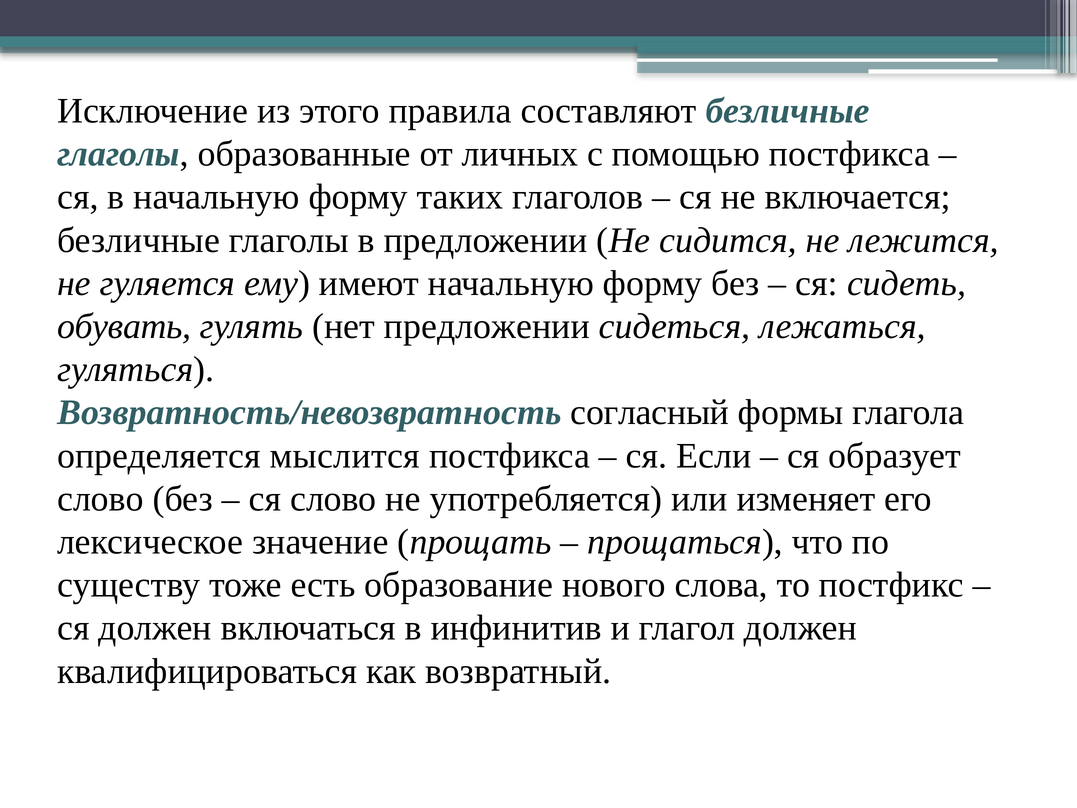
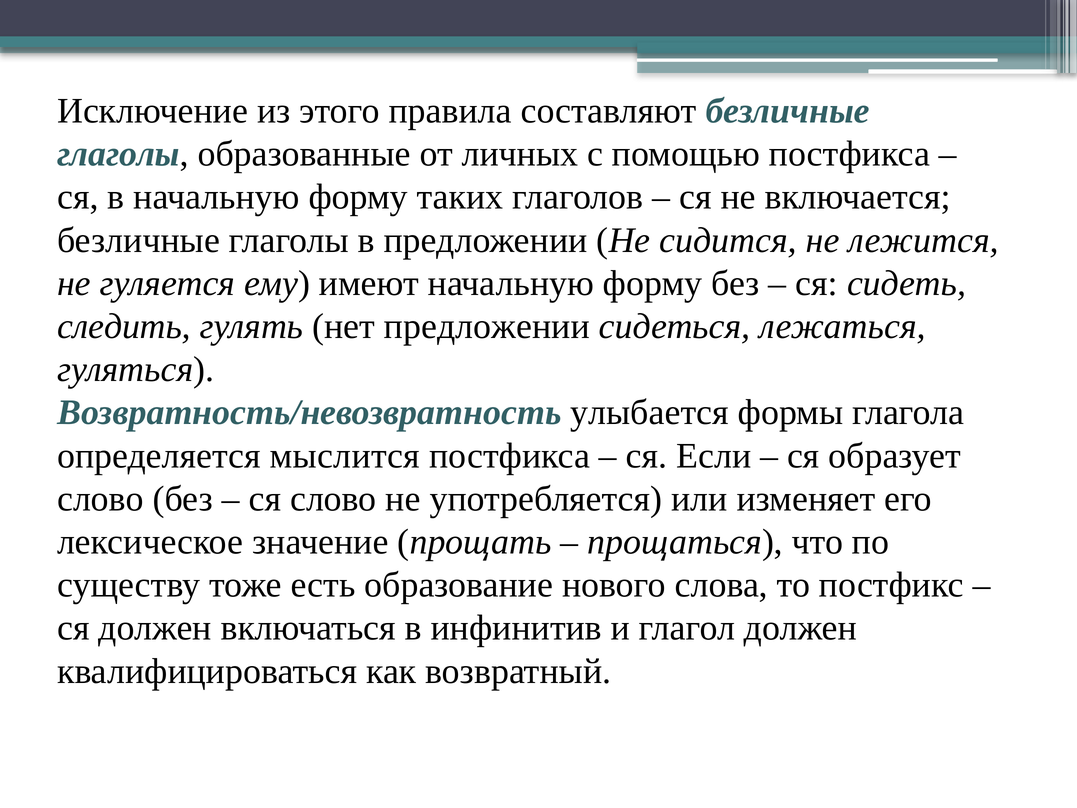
обувать: обувать -> следить
согласный: согласный -> улыбается
